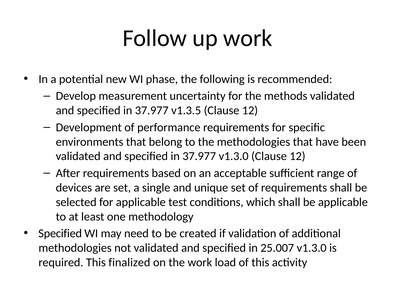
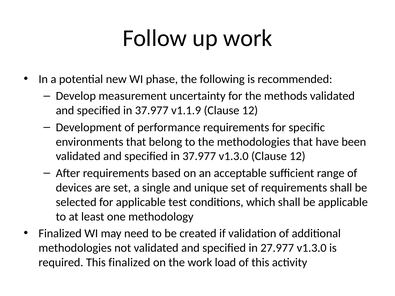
v1.3.5: v1.3.5 -> v1.1.9
Specified at (60, 234): Specified -> Finalized
25.007: 25.007 -> 27.977
